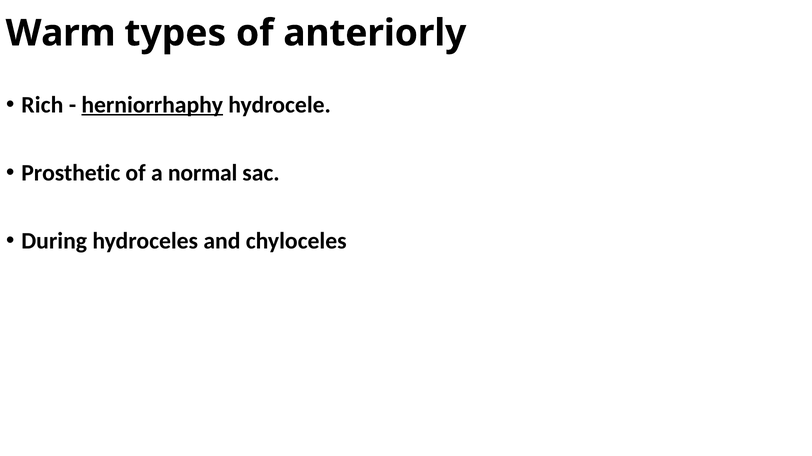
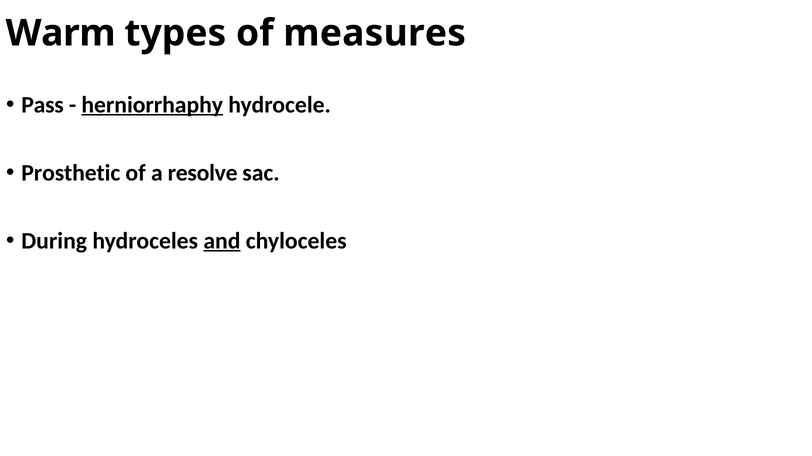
anteriorly: anteriorly -> measures
Rich: Rich -> Pass
normal: normal -> resolve
and underline: none -> present
